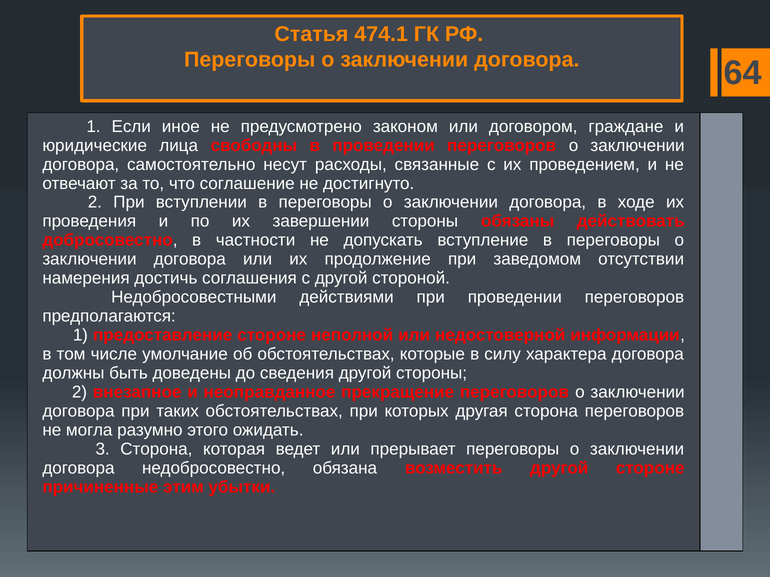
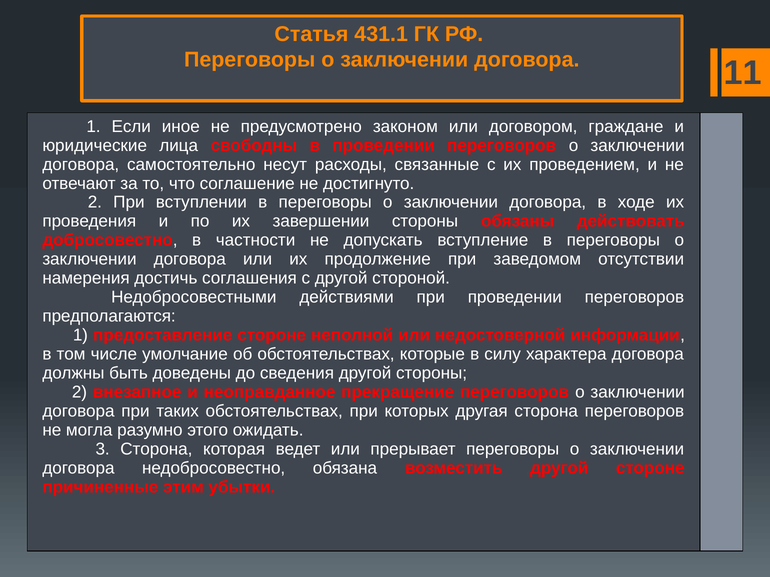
474.1: 474.1 -> 431.1
64: 64 -> 11
